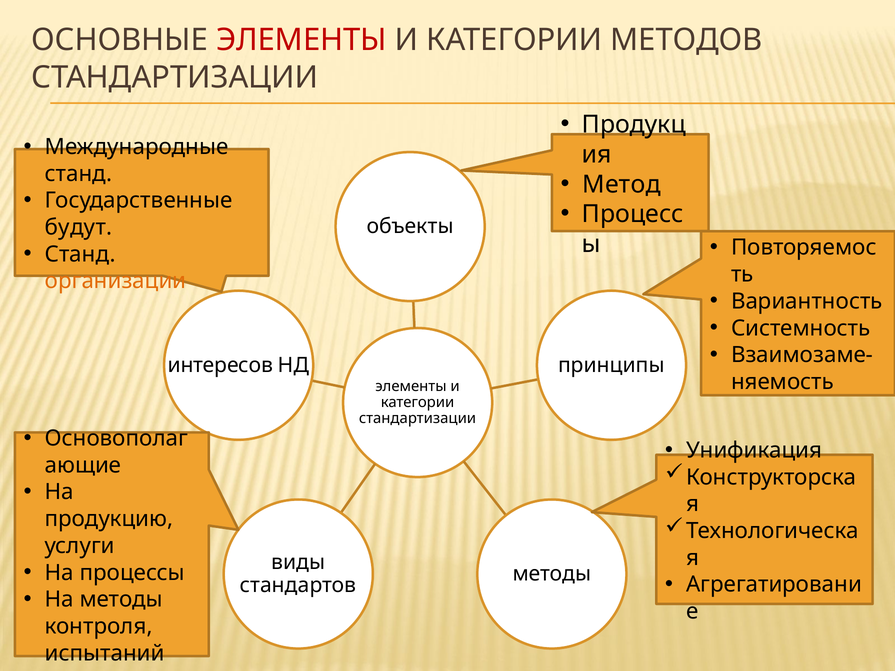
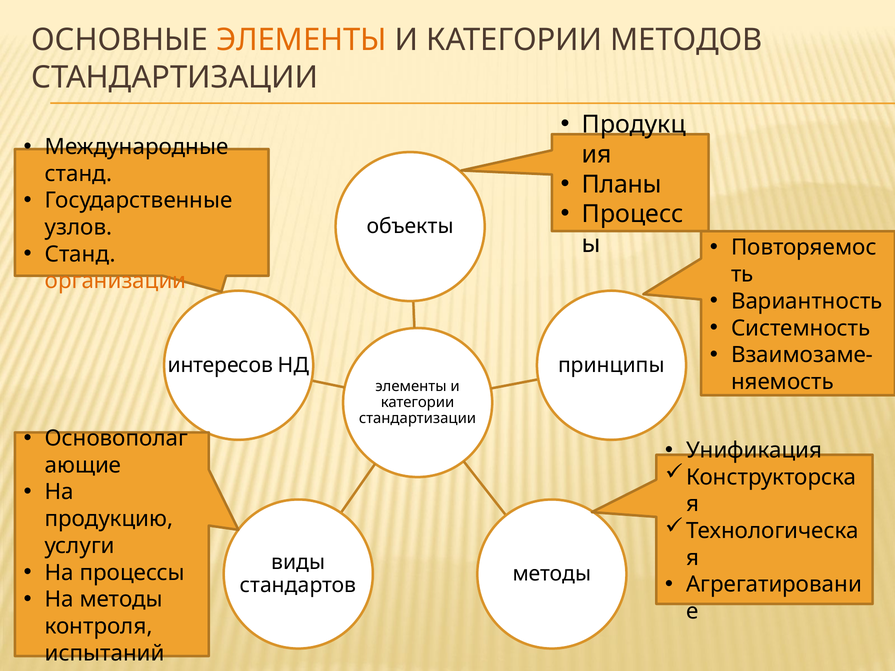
ЭЛЕМЕНТЫ at (301, 40) colour: red -> orange
Метод: Метод -> Планы
будут: будут -> узлов
